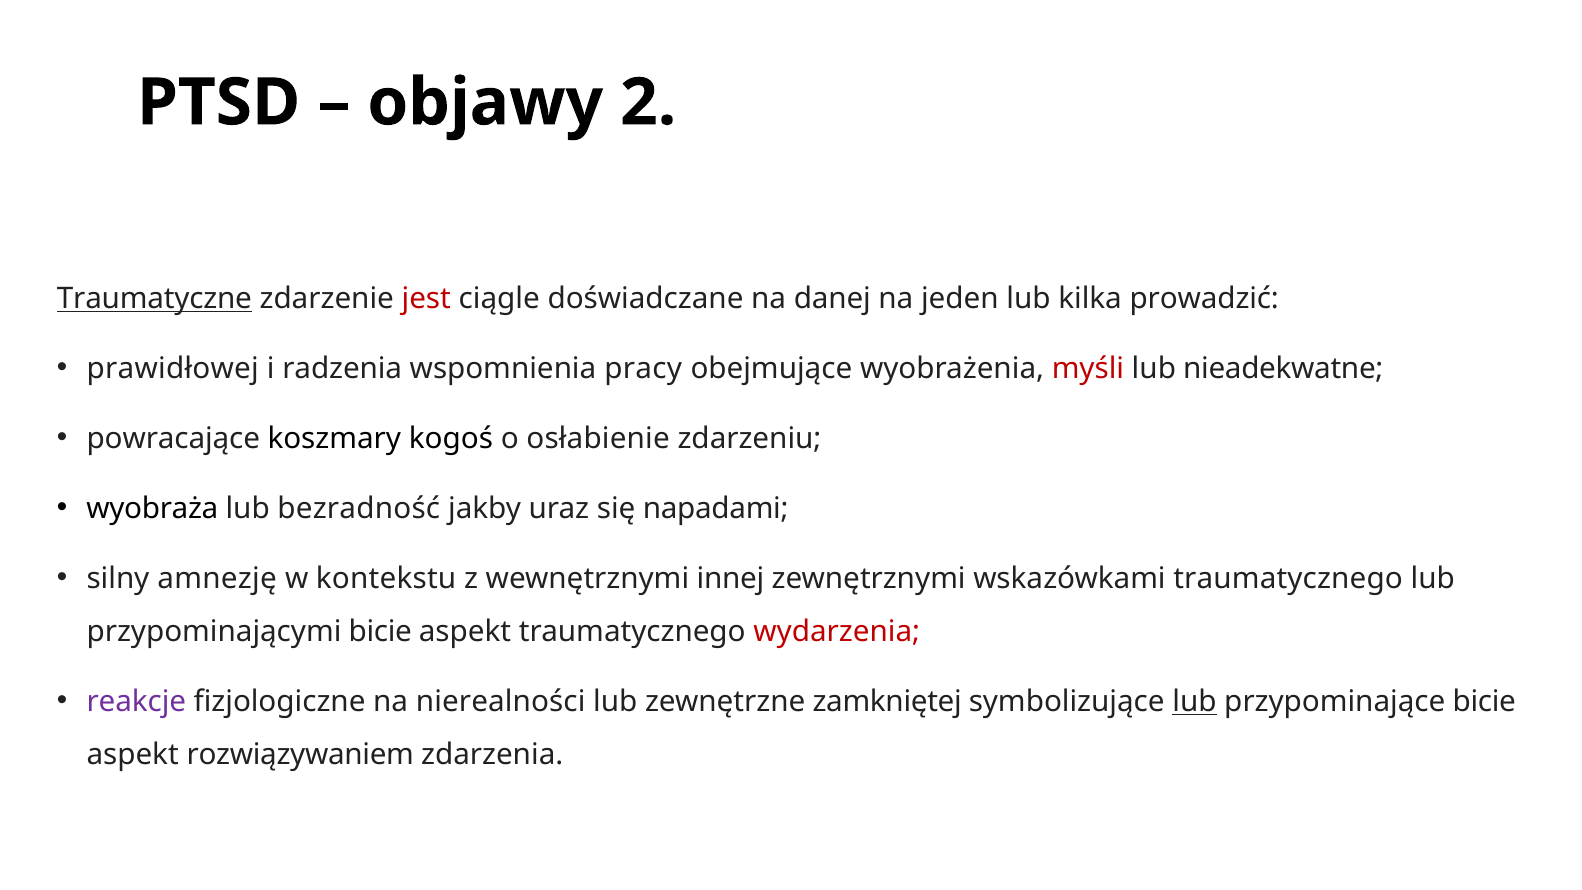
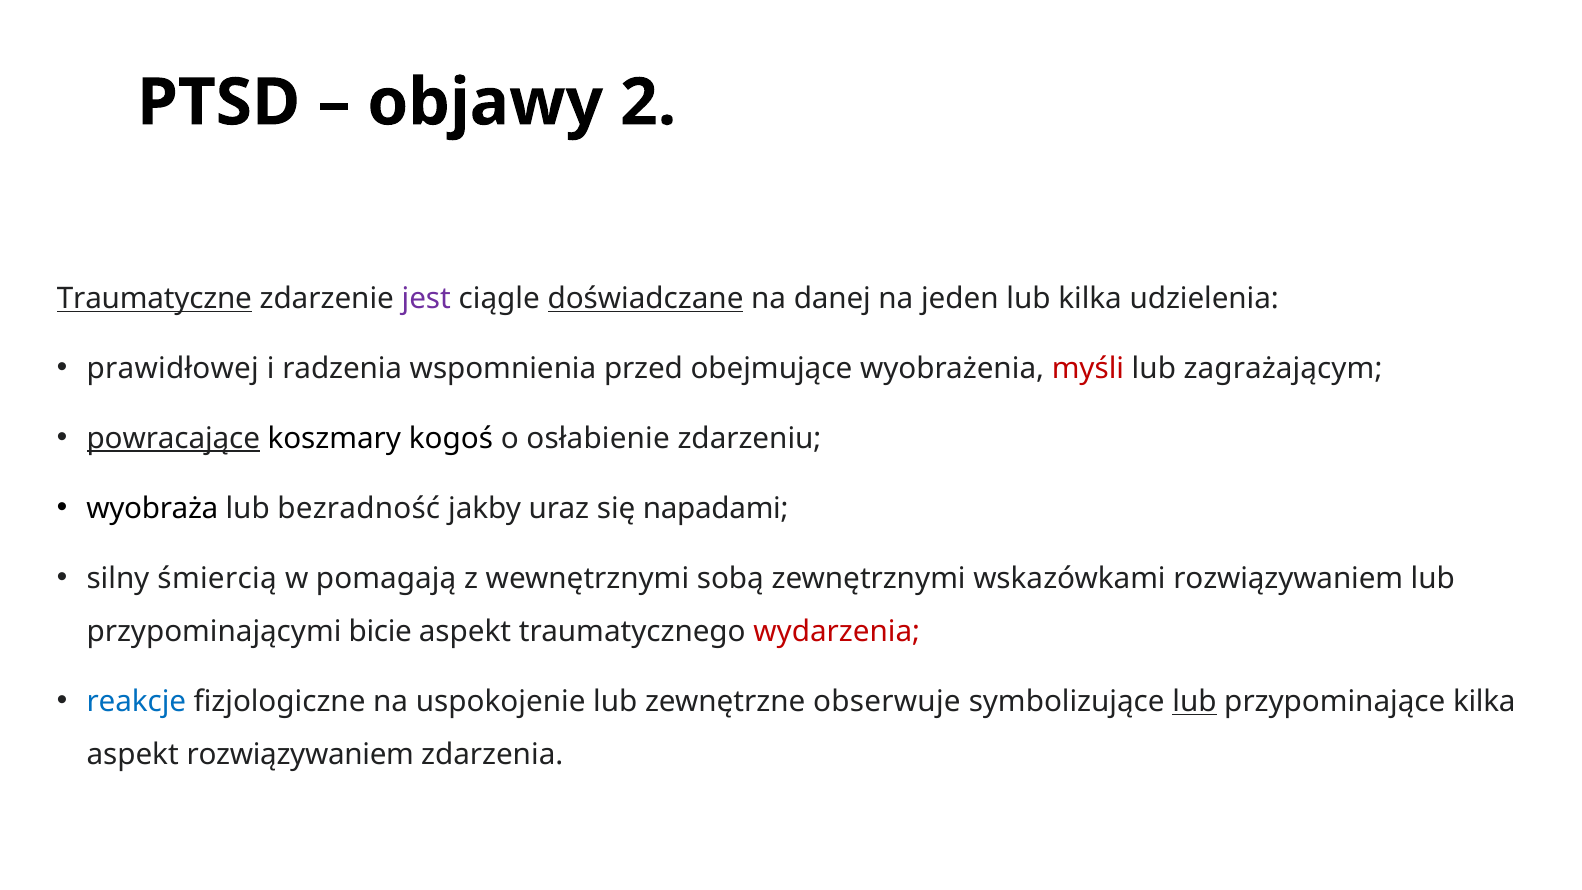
jest colour: red -> purple
doświadczane underline: none -> present
prowadzić: prowadzić -> udzielenia
pracy: pracy -> przed
nieadekwatne: nieadekwatne -> zagrażającym
powracające underline: none -> present
amnezję: amnezję -> śmiercią
kontekstu: kontekstu -> pomagają
innej: innej -> sobą
wskazówkami traumatycznego: traumatycznego -> rozwiązywaniem
reakcje colour: purple -> blue
nierealności: nierealności -> uspokojenie
zamkniętej: zamkniętej -> obserwuje
przypominające bicie: bicie -> kilka
